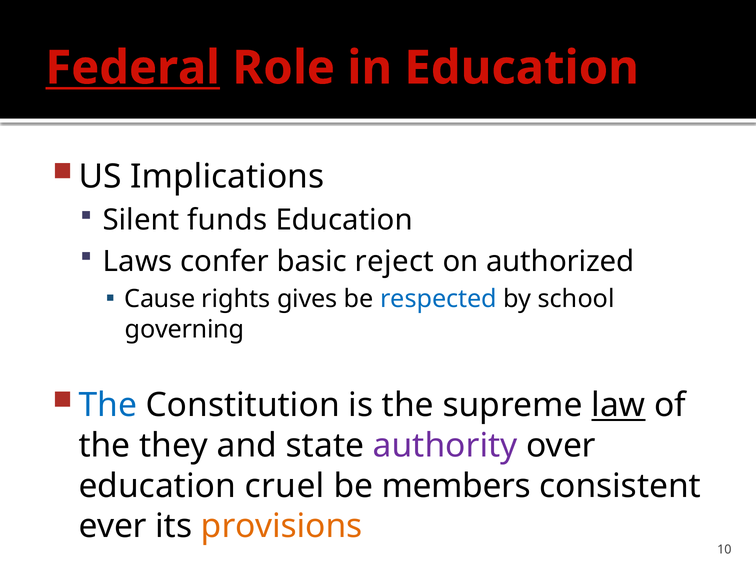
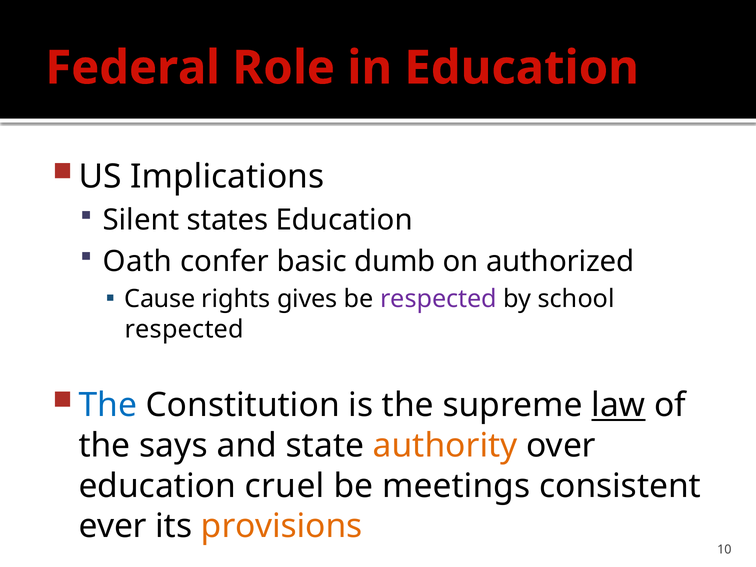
Federal underline: present -> none
funds: funds -> states
Laws: Laws -> Oath
reject: reject -> dumb
respected at (438, 299) colour: blue -> purple
governing at (184, 329): governing -> respected
they: they -> says
authority colour: purple -> orange
members: members -> meetings
